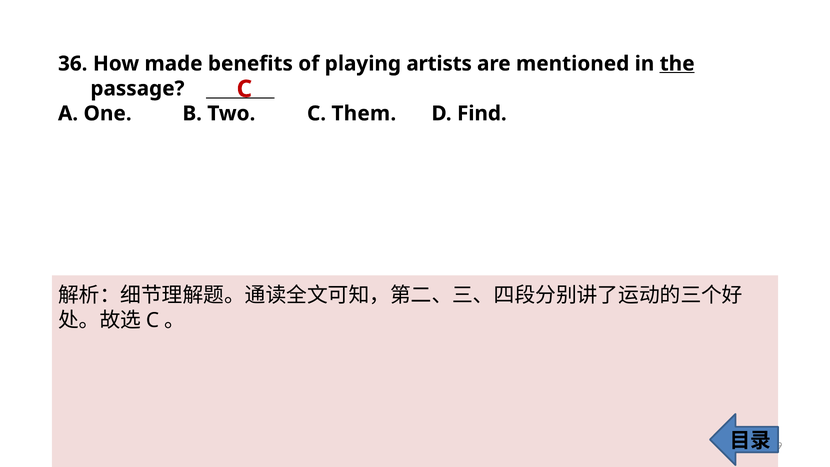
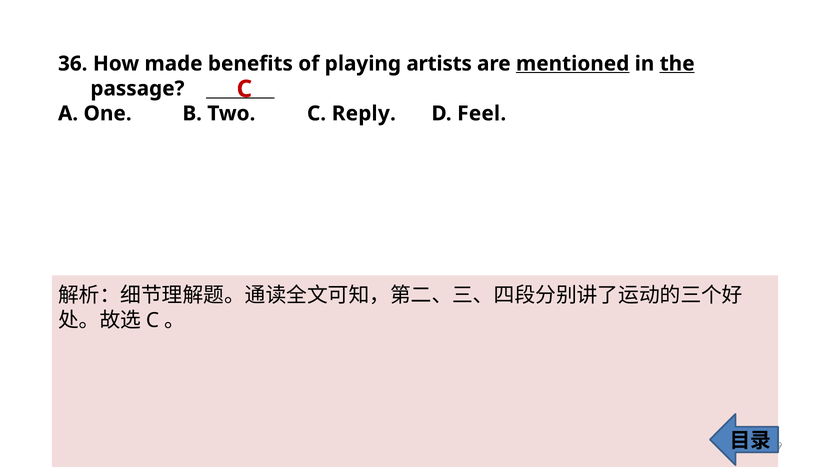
mentioned underline: none -> present
Them: Them -> Reply
Find: Find -> Feel
